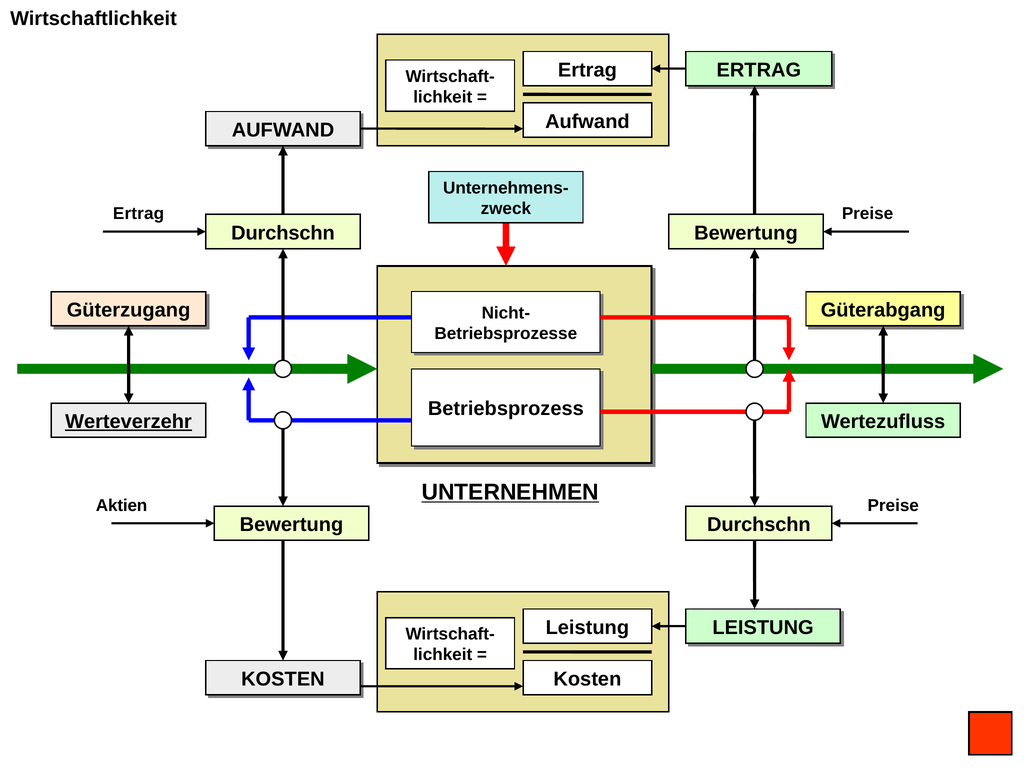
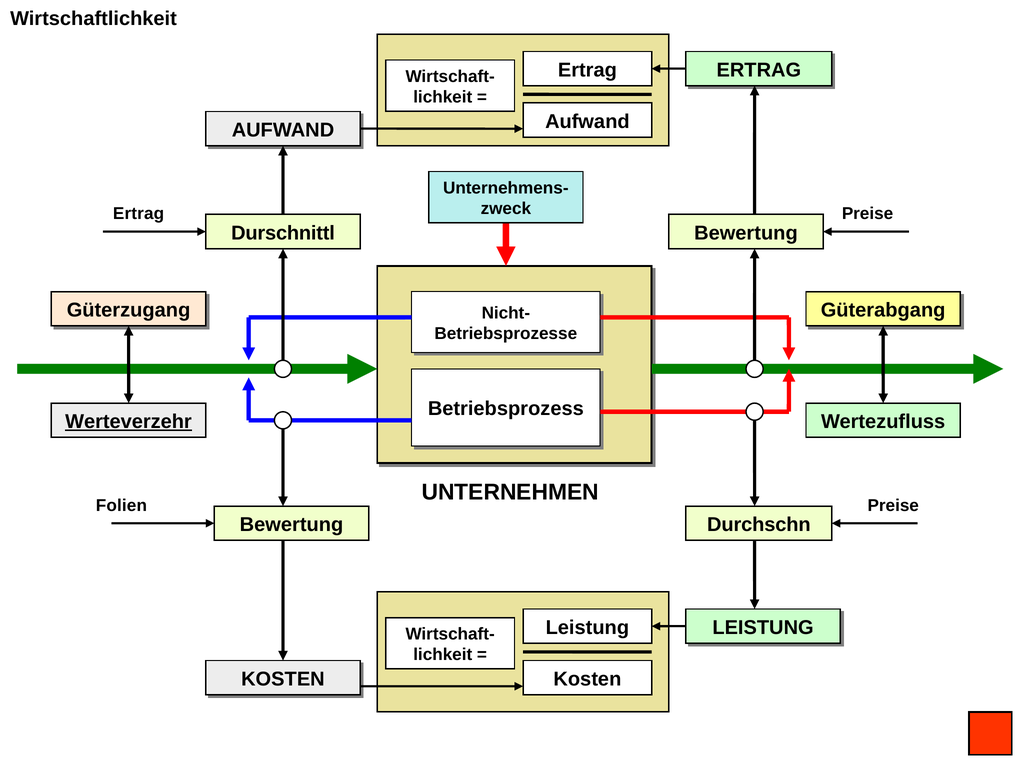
Durchschn at (283, 233): Durchschn -> Durschnittl
UNTERNEHMEN underline: present -> none
Aktien: Aktien -> Folien
